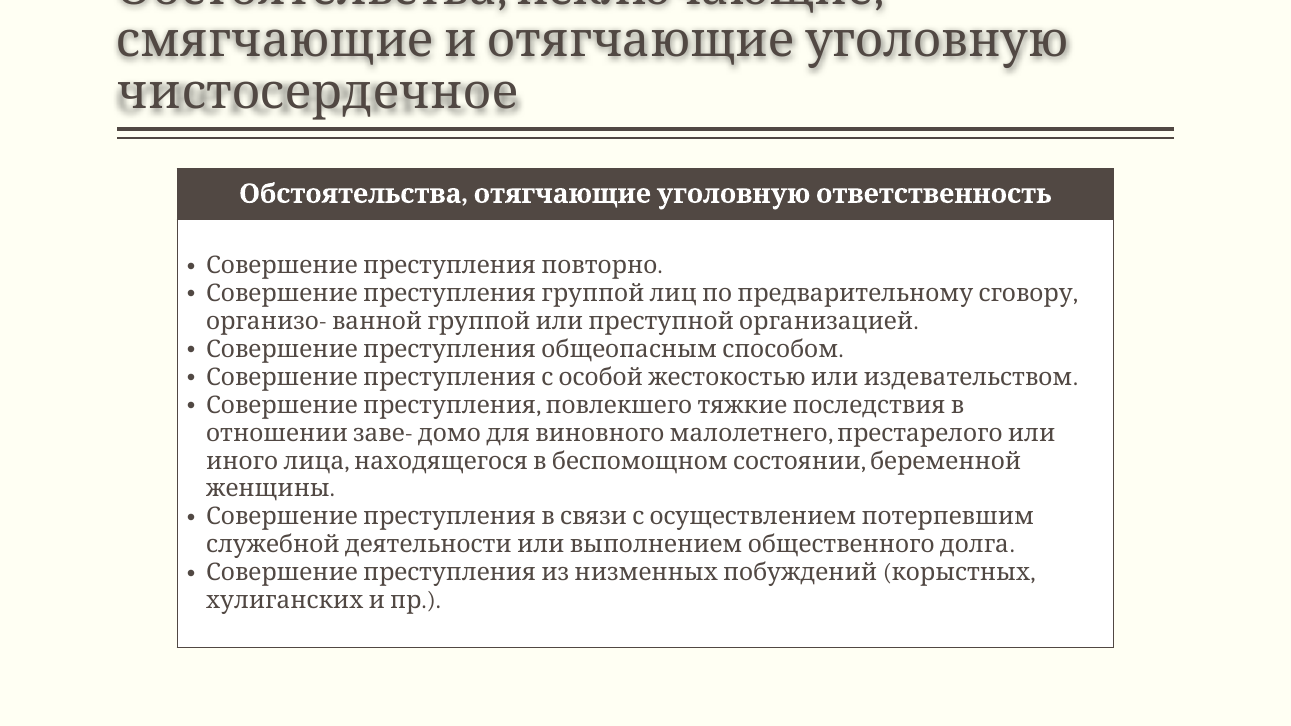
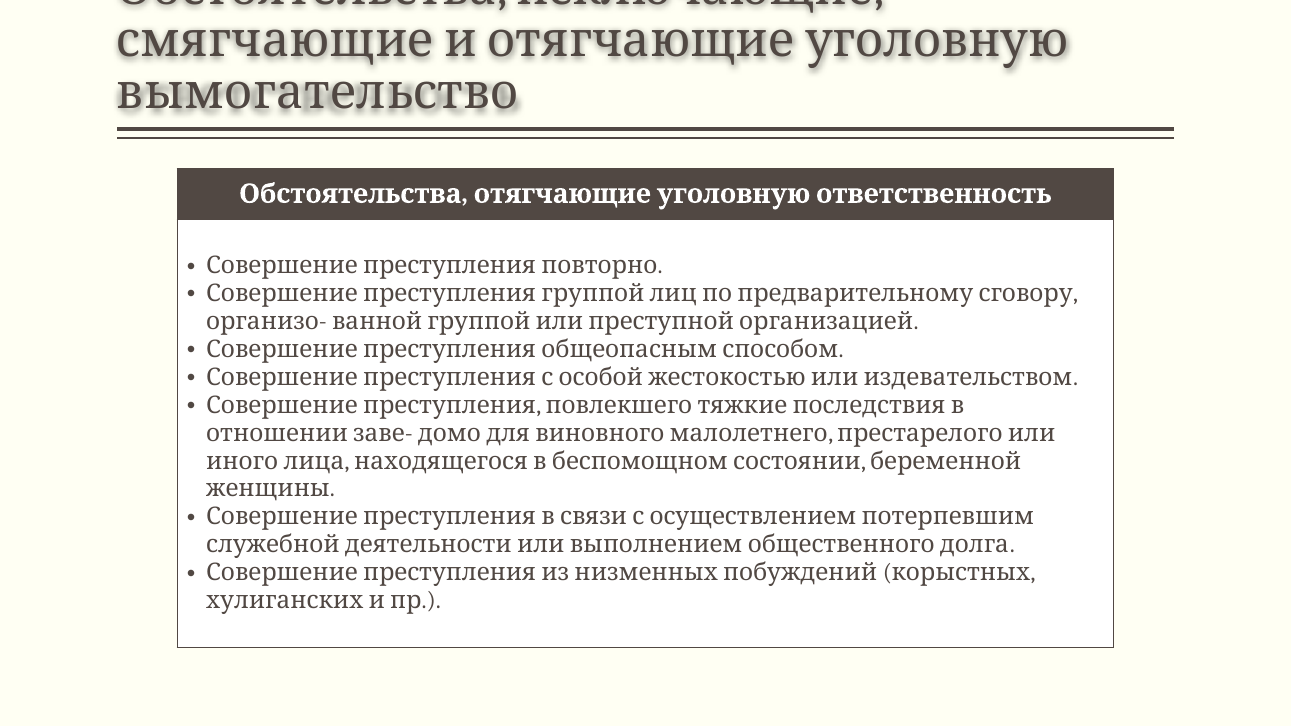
чистосердечное: чистосердечное -> вымогательство
